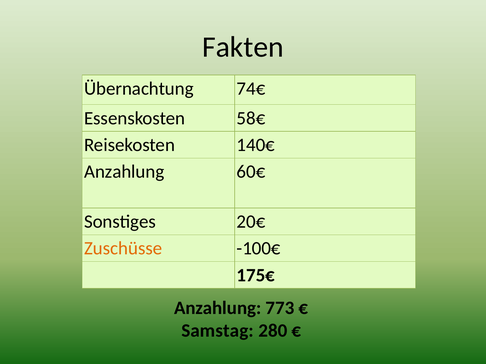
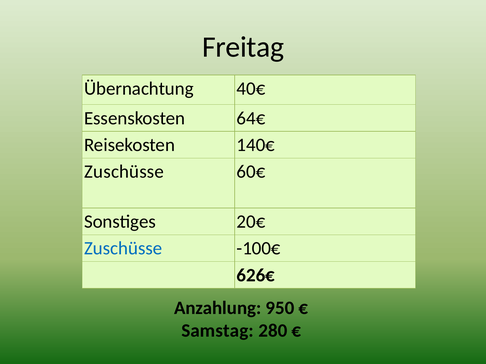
Fakten: Fakten -> Freitag
74€: 74€ -> 40€
58€: 58€ -> 64€
Anzahlung at (124, 172): Anzahlung -> Zuschüsse
Zuschüsse at (123, 249) colour: orange -> blue
175€: 175€ -> 626€
773: 773 -> 950
